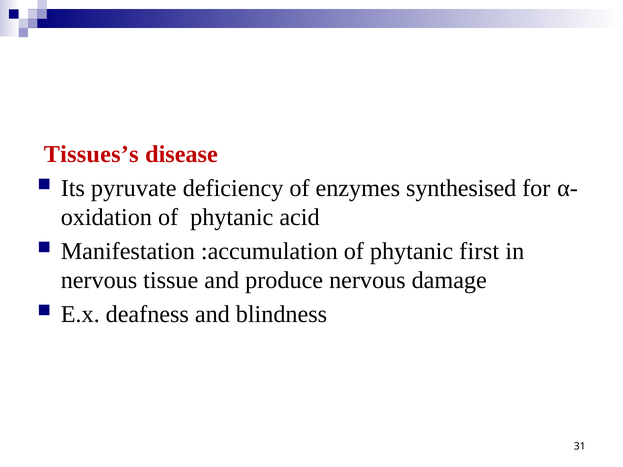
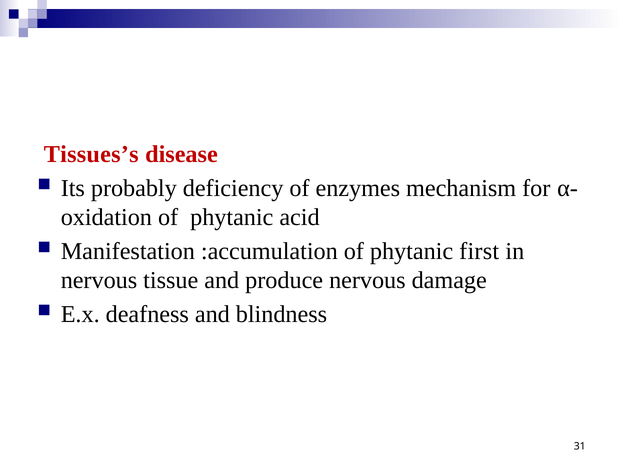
pyruvate: pyruvate -> probably
synthesised: synthesised -> mechanism
